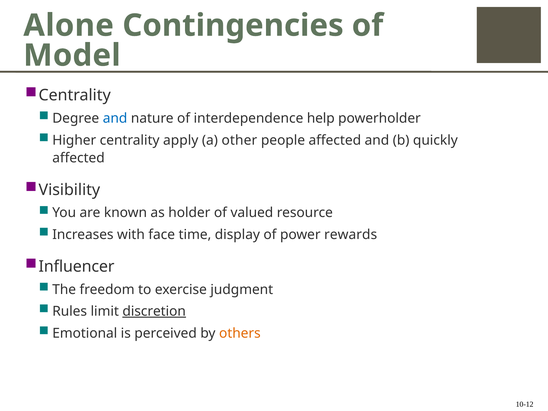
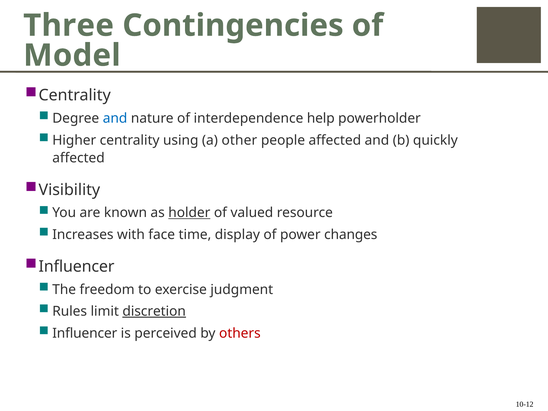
Alone: Alone -> Three
apply: apply -> using
holder underline: none -> present
rewards: rewards -> changes
Emotional at (85, 333): Emotional -> Influencer
others colour: orange -> red
